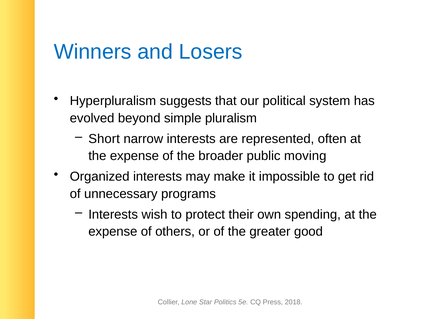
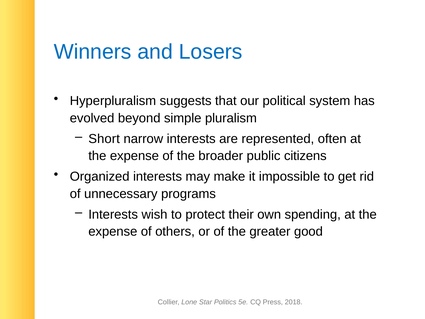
moving: moving -> citizens
